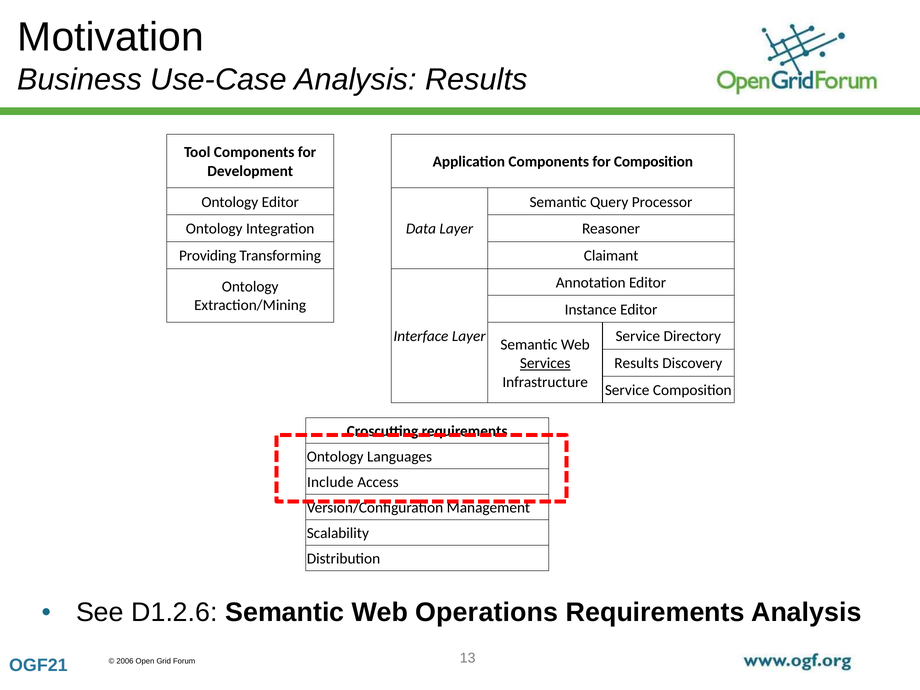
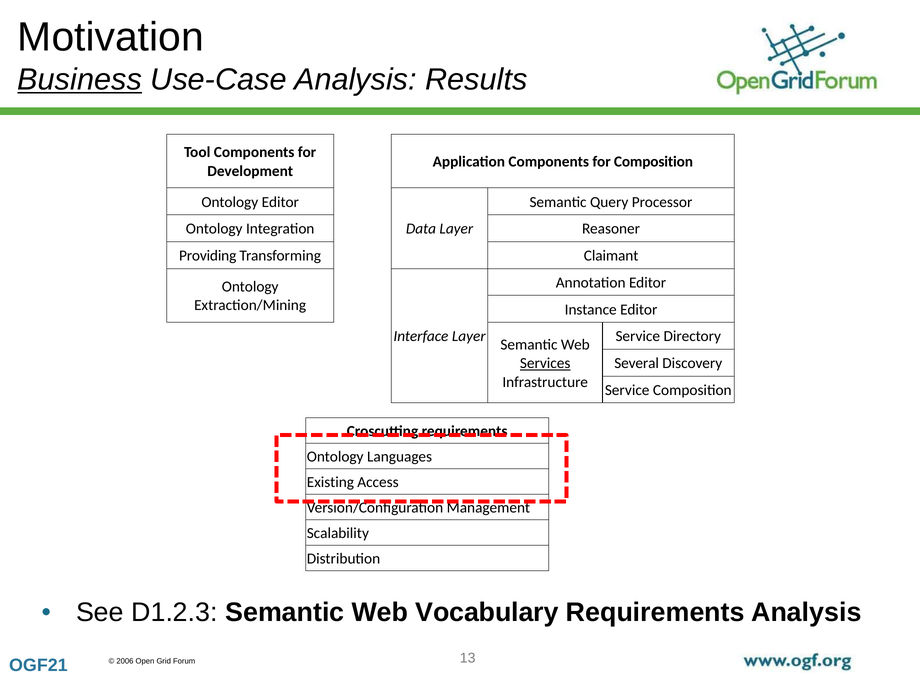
Business underline: none -> present
Results at (637, 363): Results -> Several
Include: Include -> Existing
D1.2.6: D1.2.6 -> D1.2.3
Operations: Operations -> Vocabulary
